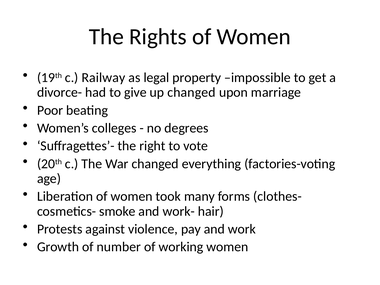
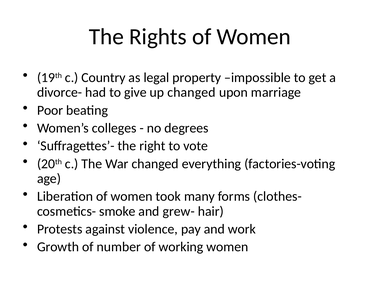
Railway: Railway -> Country
work-: work- -> grew-
